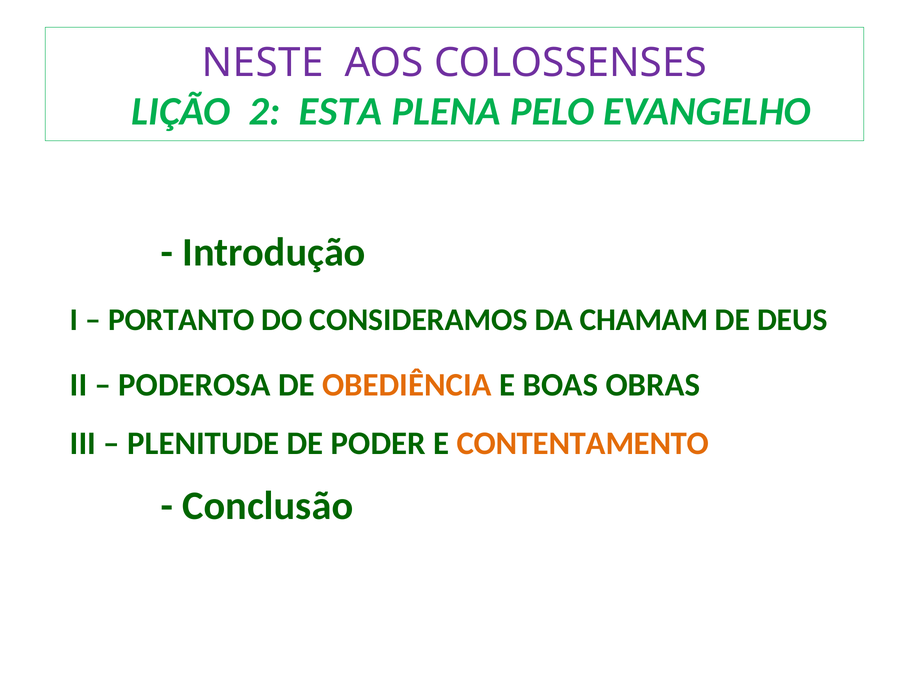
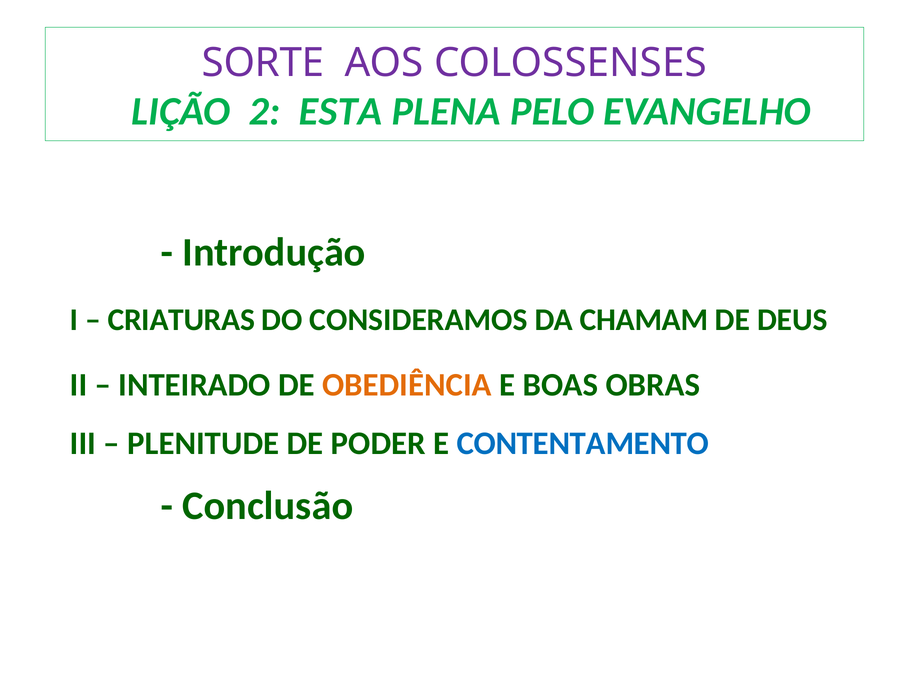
NESTE: NESTE -> SORTE
PORTANTO: PORTANTO -> CRIATURAS
PODEROSA: PODEROSA -> INTEIRADO
CONTENTAMENTO colour: orange -> blue
